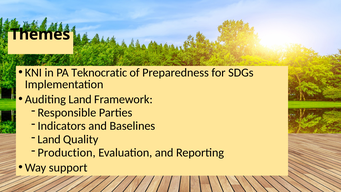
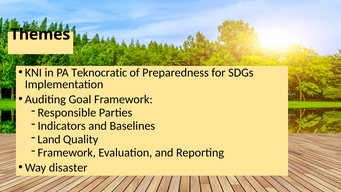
Auditing Land: Land -> Goal
Production at (67, 153): Production -> Framework
support: support -> disaster
